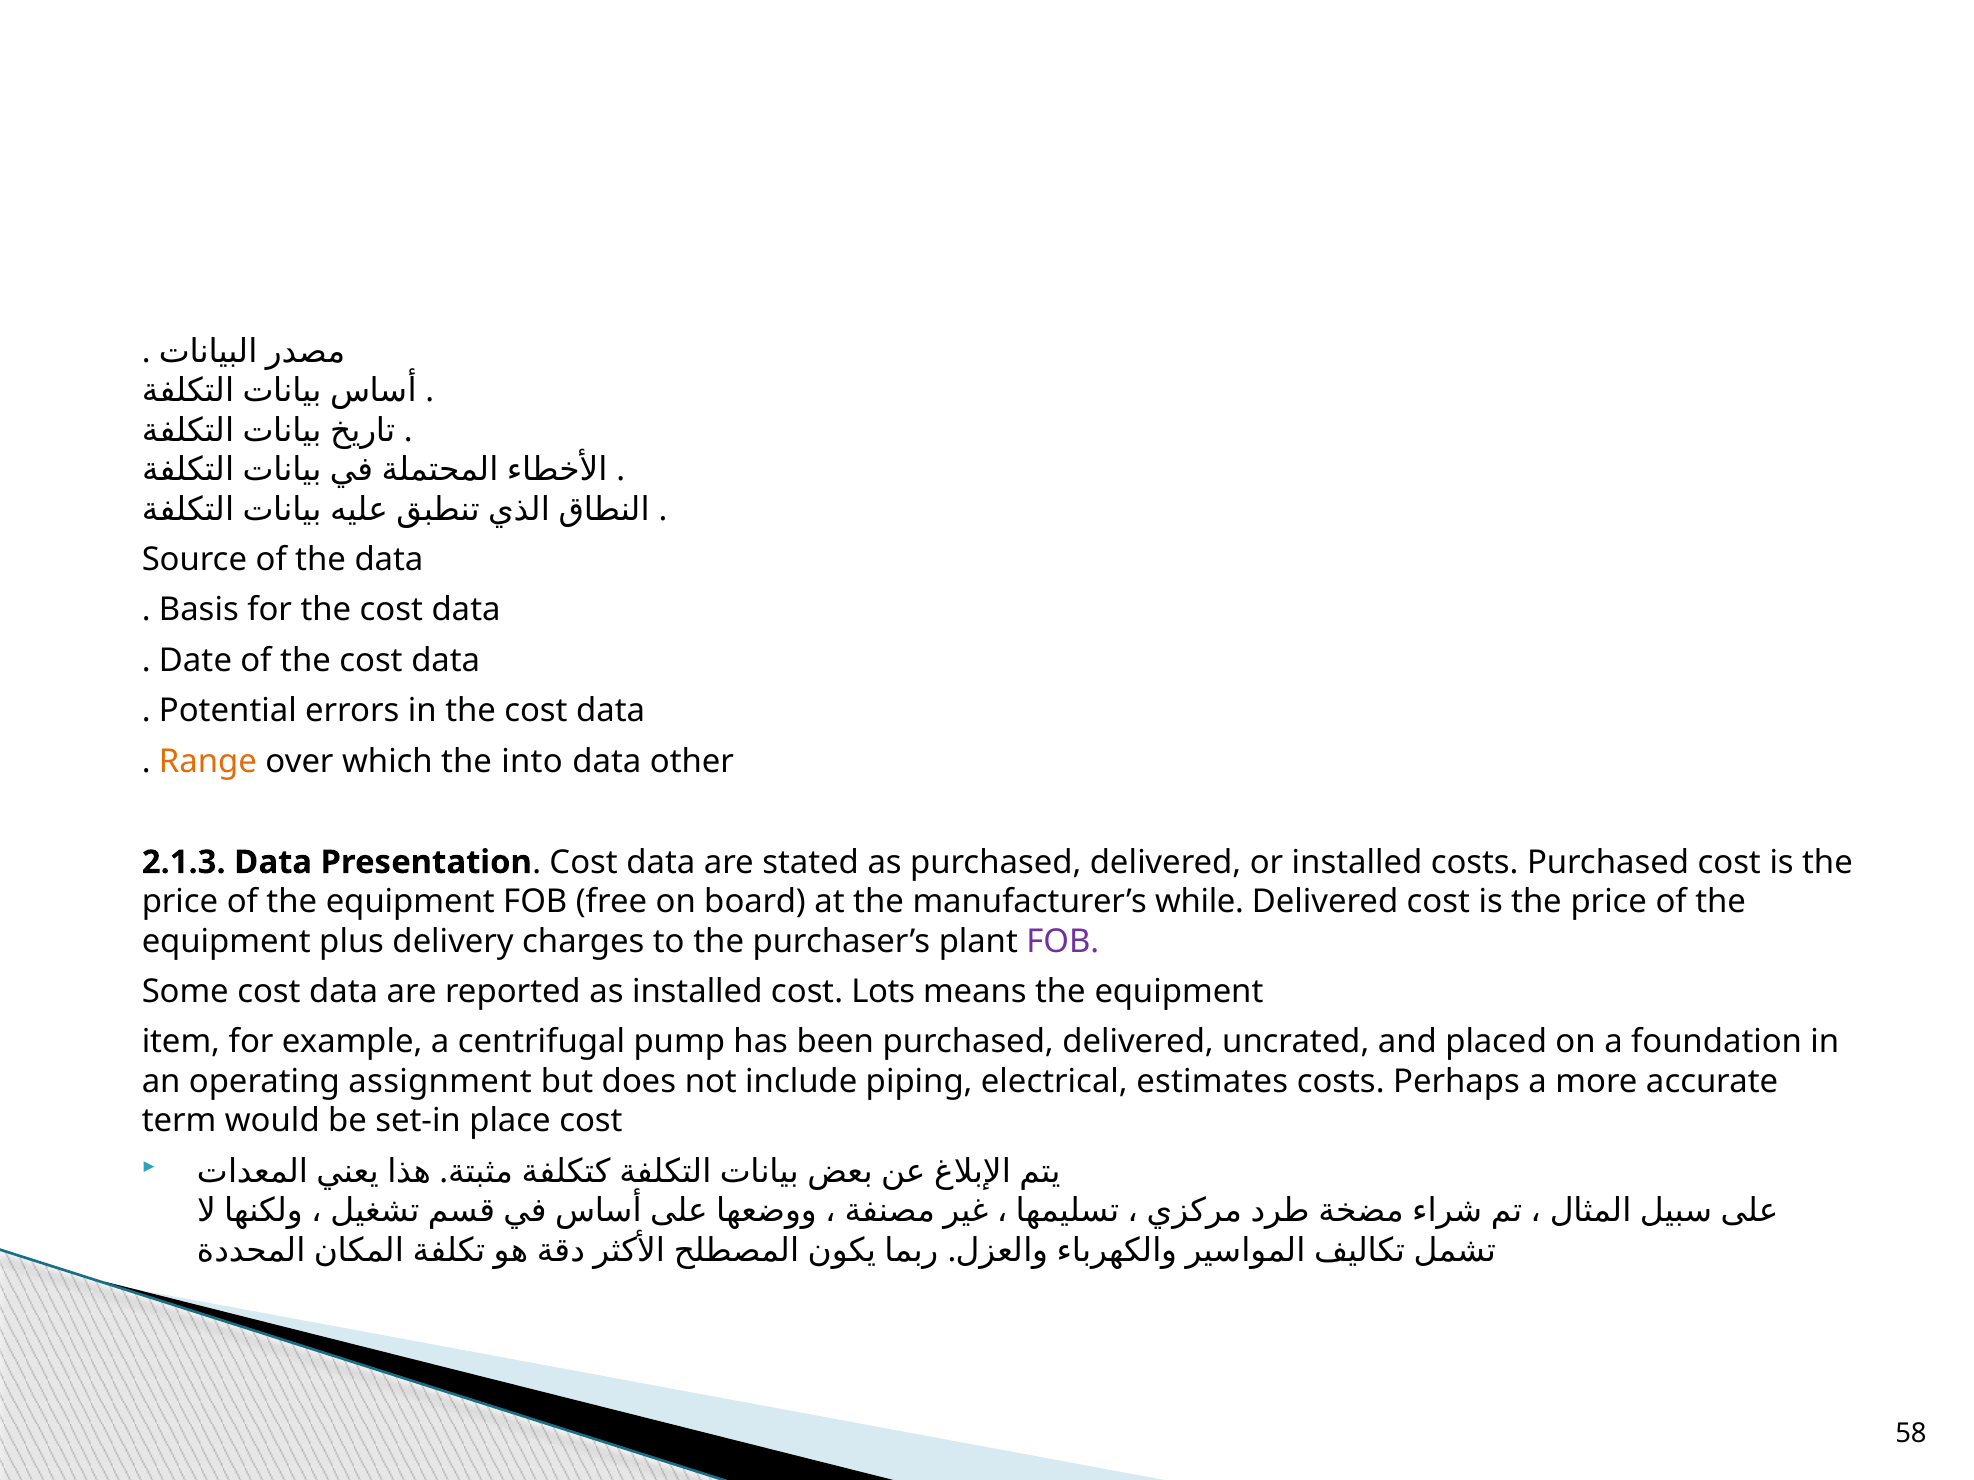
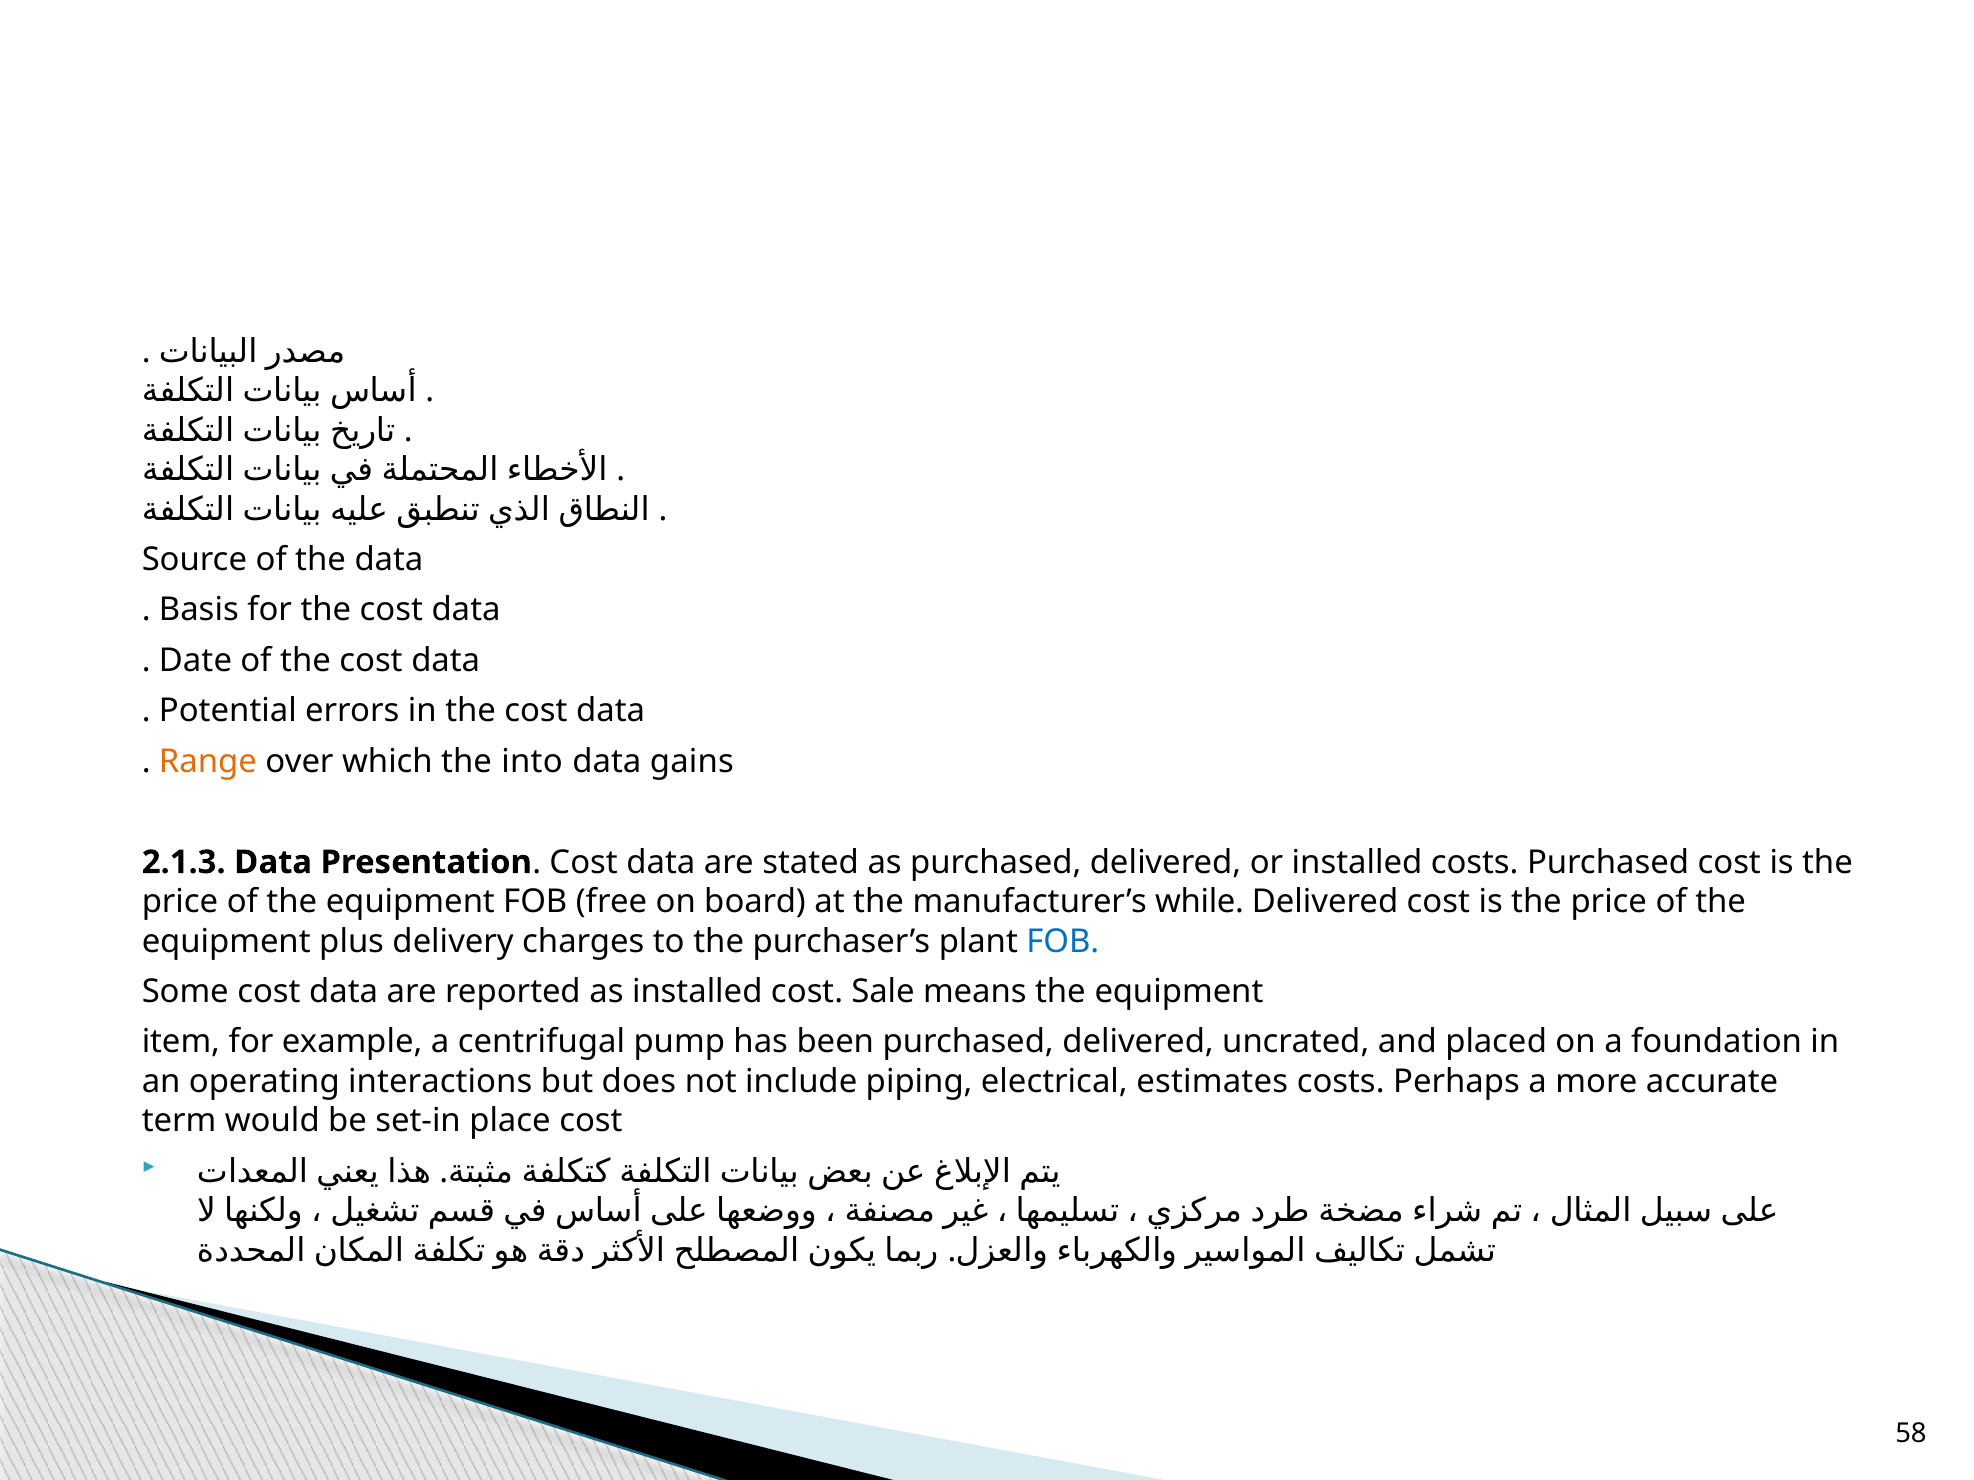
other: other -> gains
FOB at (1063, 941) colour: purple -> blue
Lots: Lots -> Sale
assignment: assignment -> interactions
